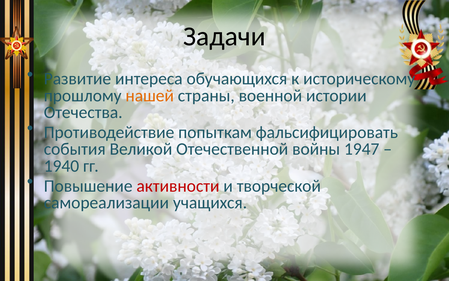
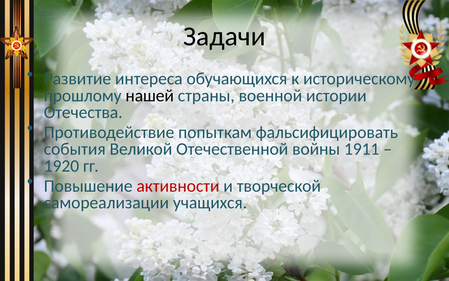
нашей colour: orange -> black
1947: 1947 -> 1911
1940: 1940 -> 1920
